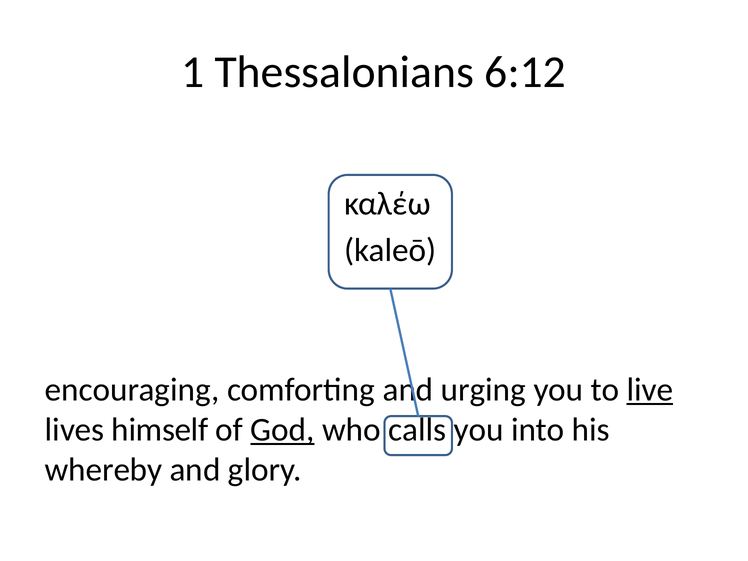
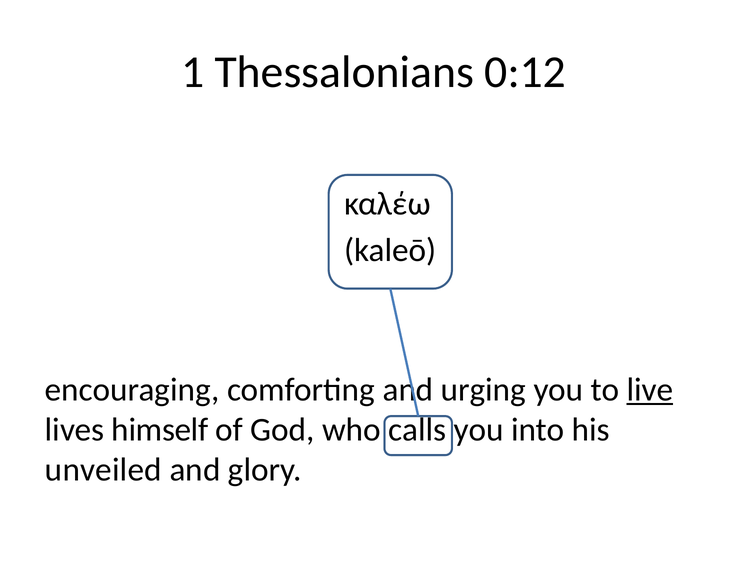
6:12: 6:12 -> 0:12
God underline: present -> none
whereby: whereby -> unveiled
